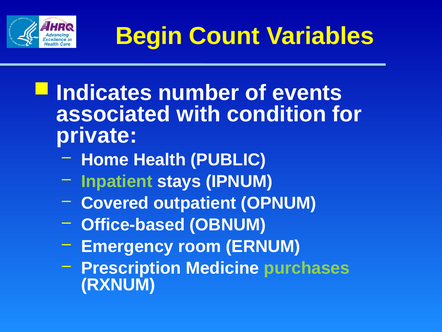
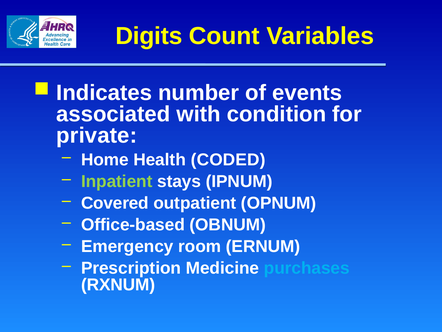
Begin: Begin -> Digits
PUBLIC: PUBLIC -> CODED
purchases colour: light green -> light blue
